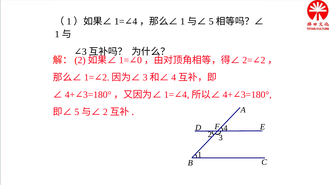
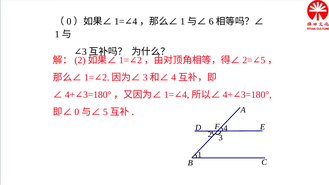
5 at (211, 22): 5 -> 6
1 at (69, 22): 1 -> 0
2 at (263, 60): 2 -> 5
0 at (140, 60): 0 -> 2
5 at (77, 112): 5 -> 0
2 at (105, 112): 2 -> 5
